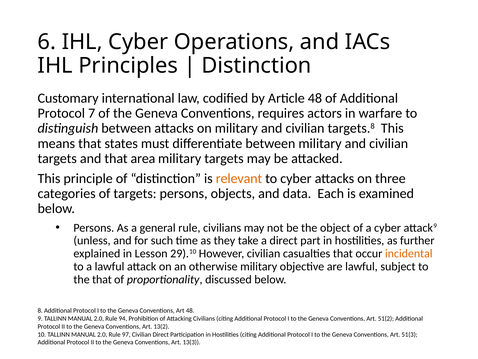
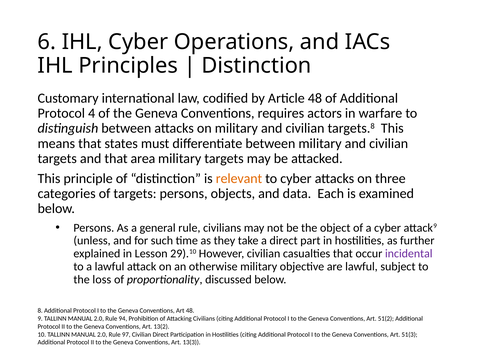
7: 7 -> 4
incidental colour: orange -> purple
the that: that -> loss
